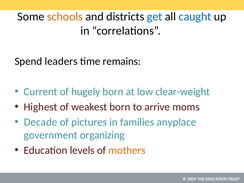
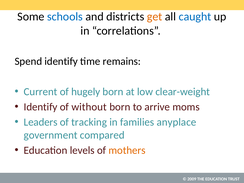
schools colour: orange -> blue
get colour: blue -> orange
Spend leaders: leaders -> identify
Highest at (41, 107): Highest -> Identify
weakest: weakest -> without
Decade: Decade -> Leaders
pictures: pictures -> tracking
organizing: organizing -> compared
